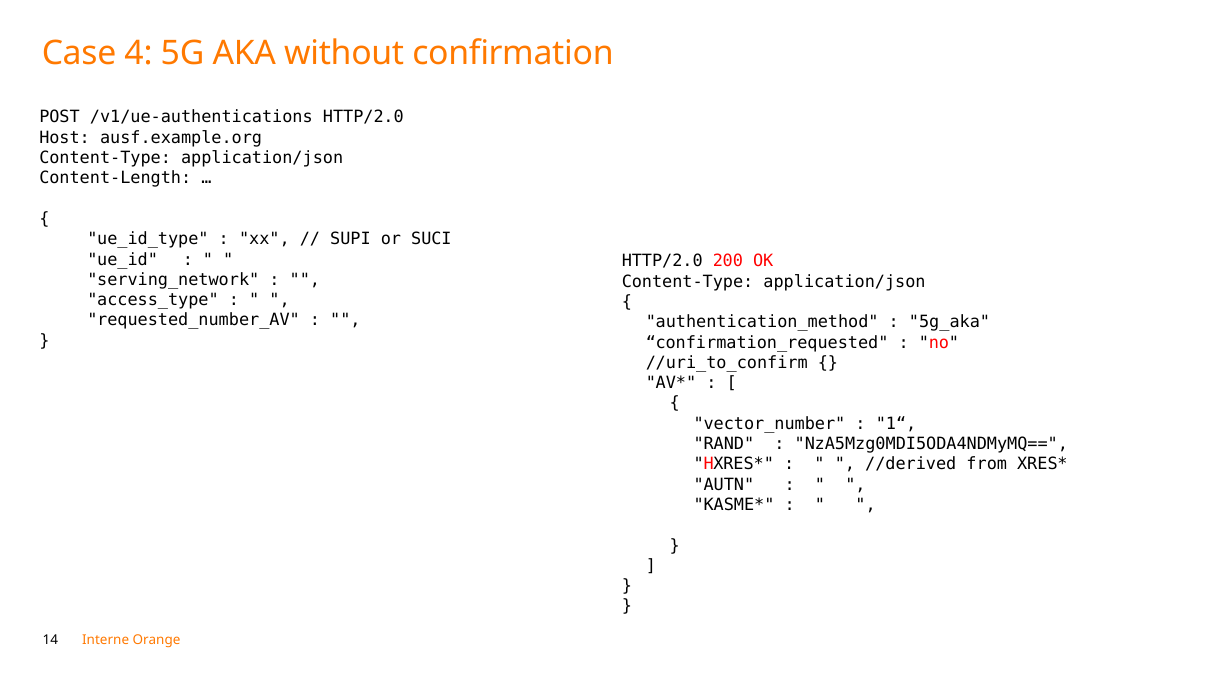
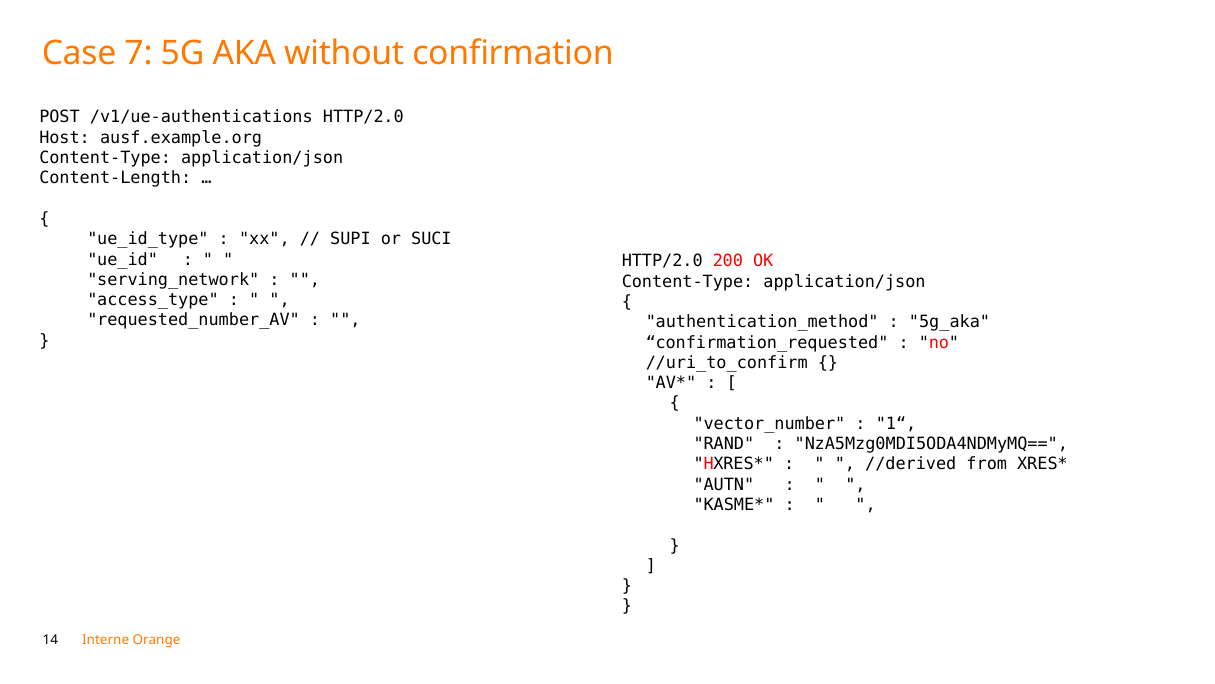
4: 4 -> 7
